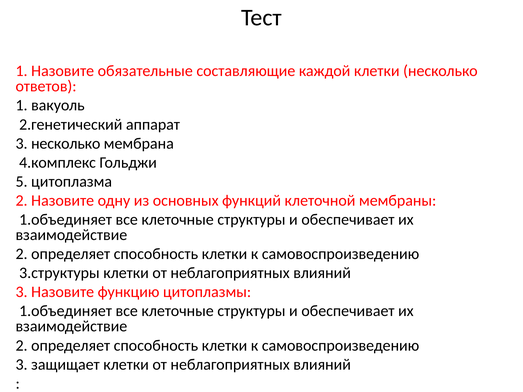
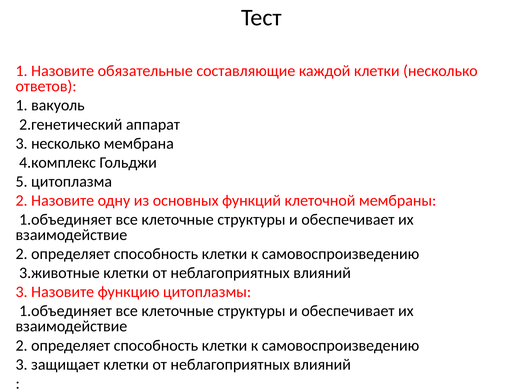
3.структуры: 3.структуры -> 3.животные
